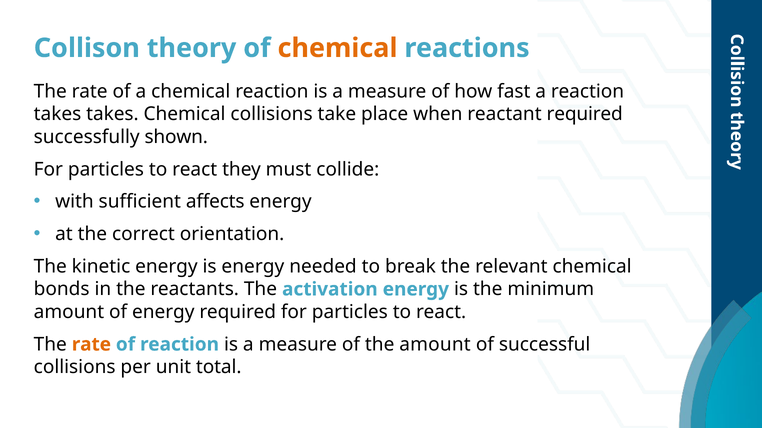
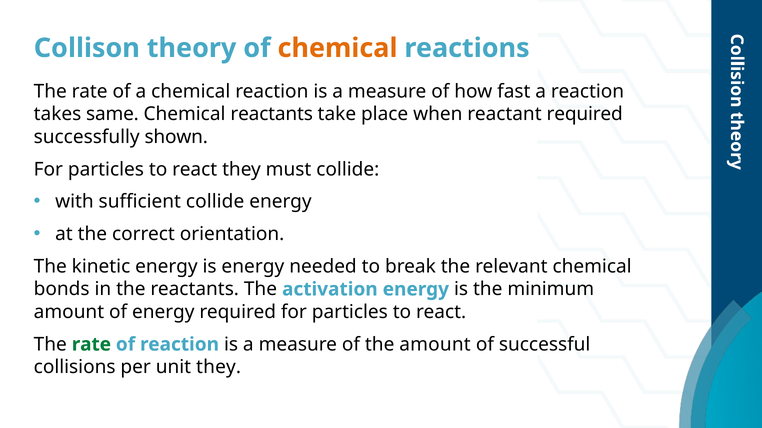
takes takes: takes -> same
Chemical collisions: collisions -> reactants
sufficient affects: affects -> collide
rate at (91, 345) colour: orange -> green
unit total: total -> they
